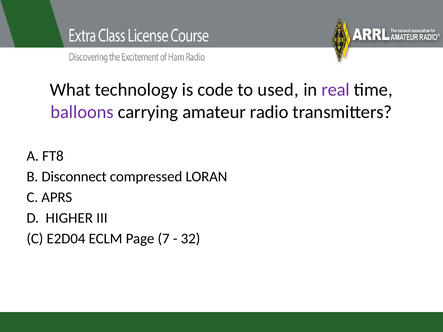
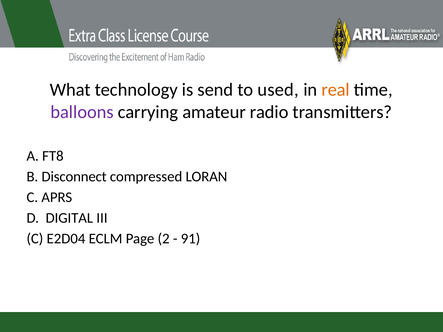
code: code -> send
real colour: purple -> orange
HIGHER: HIGHER -> DIGITAL
7: 7 -> 2
32: 32 -> 91
